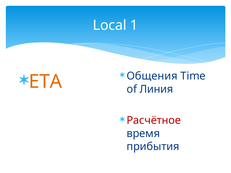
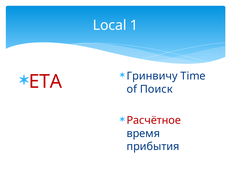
Общения: Общения -> Гринвичу
ETA colour: orange -> red
Линия: Линия -> Поиск
